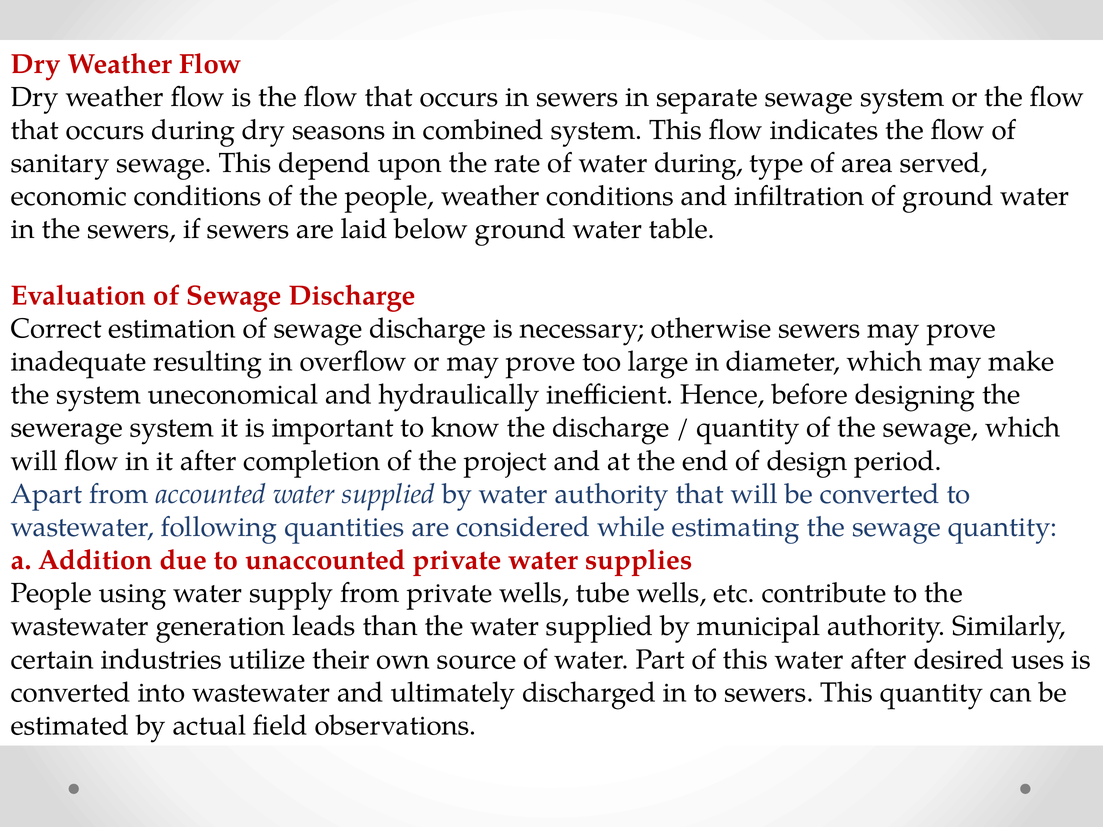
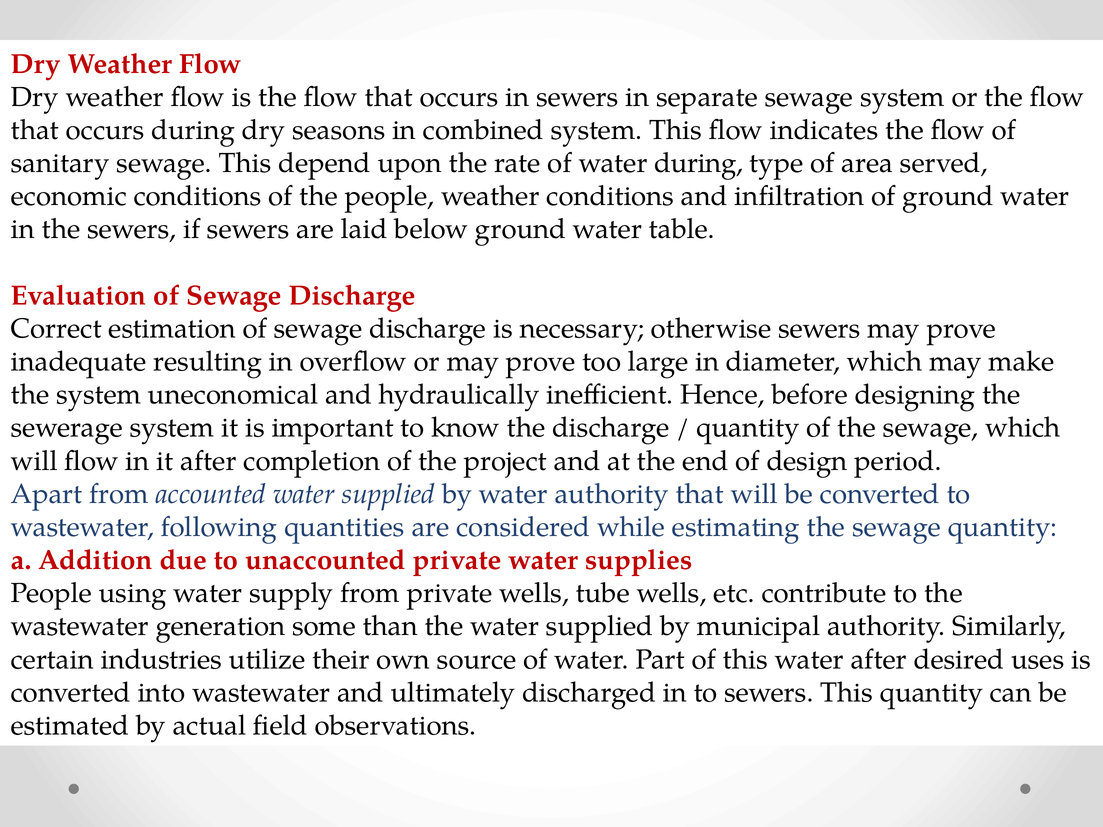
leads: leads -> some
